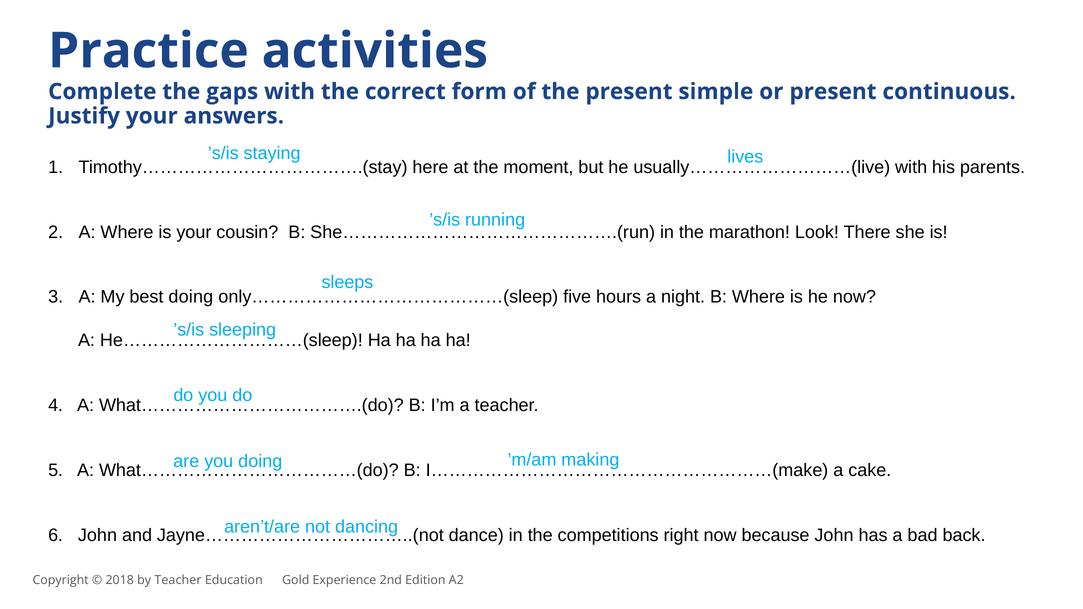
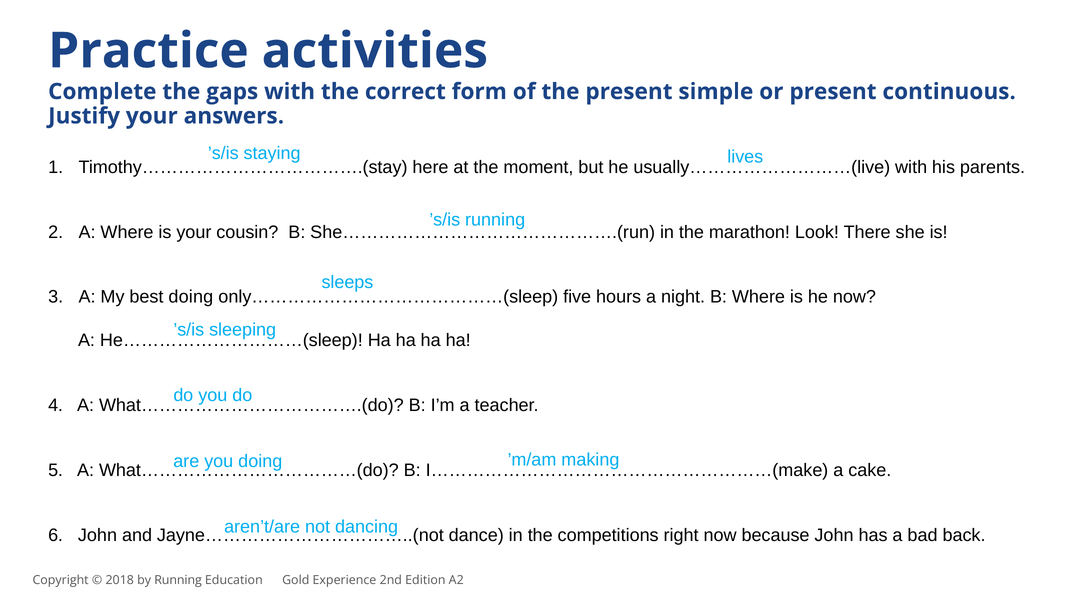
by Teacher: Teacher -> Running
